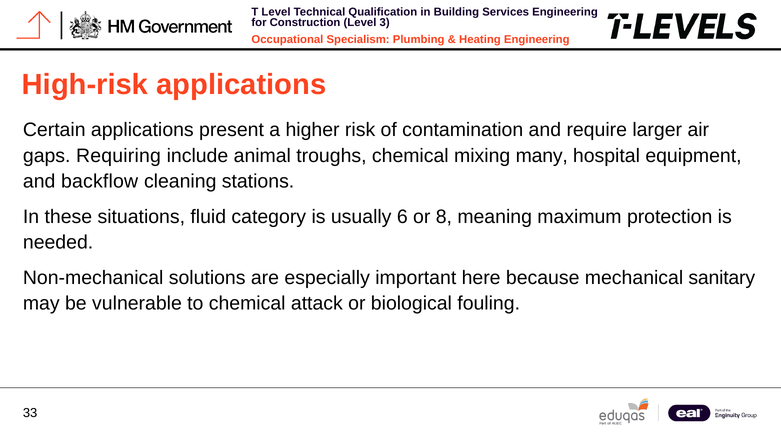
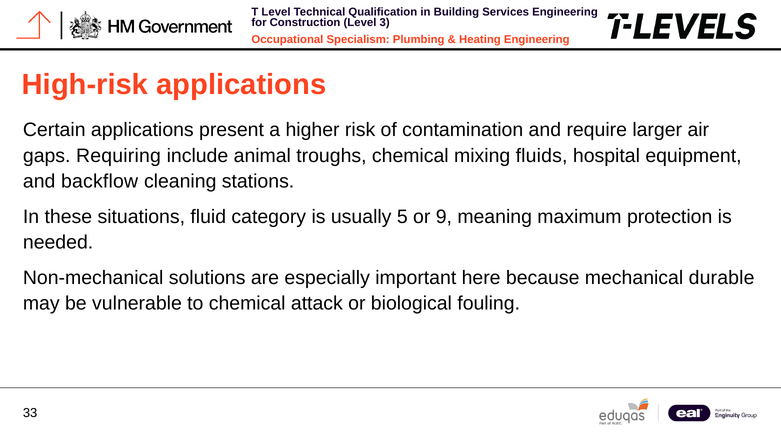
many: many -> fluids
6: 6 -> 5
8: 8 -> 9
sanitary: sanitary -> durable
